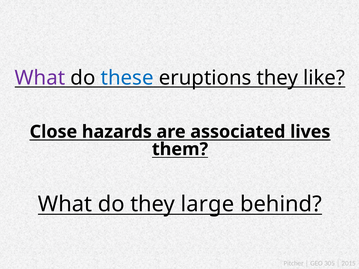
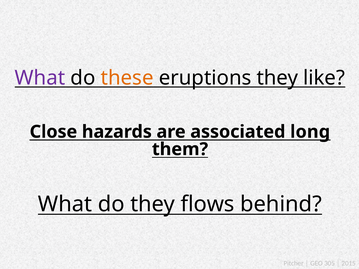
these colour: blue -> orange
lives: lives -> long
large: large -> flows
